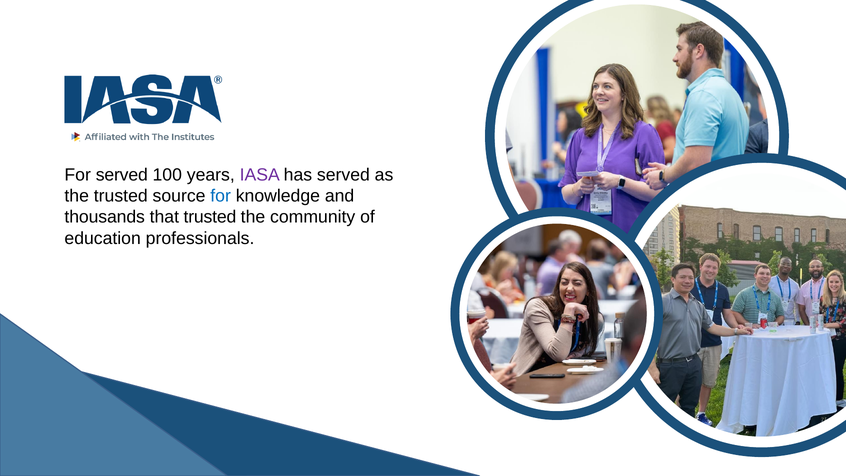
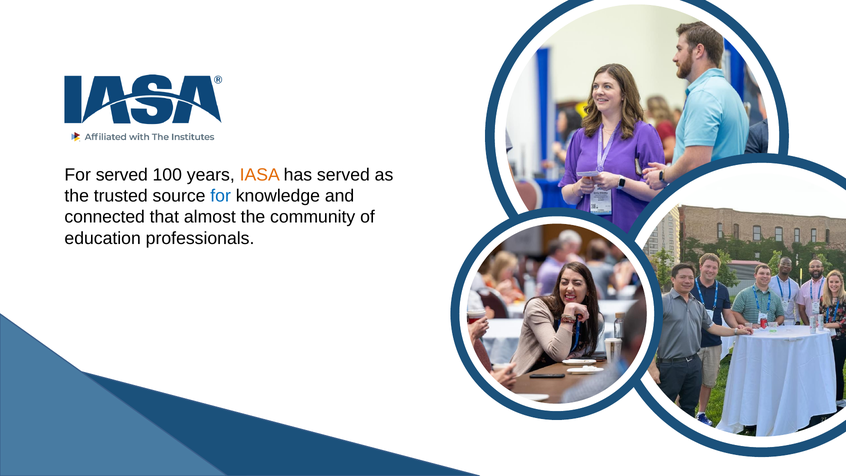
IASA colour: purple -> orange
thousands: thousands -> connected
that trusted: trusted -> almost
